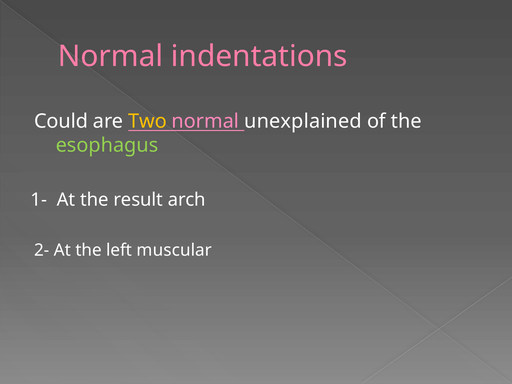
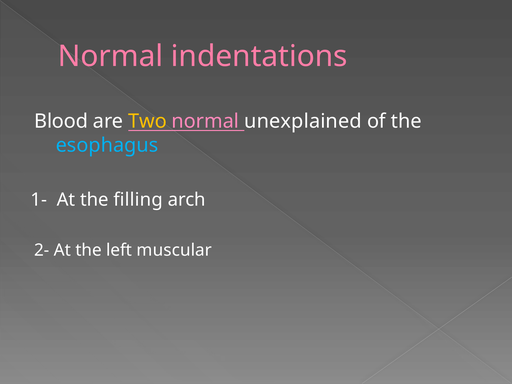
Could: Could -> Blood
esophagus colour: light green -> light blue
result: result -> filling
